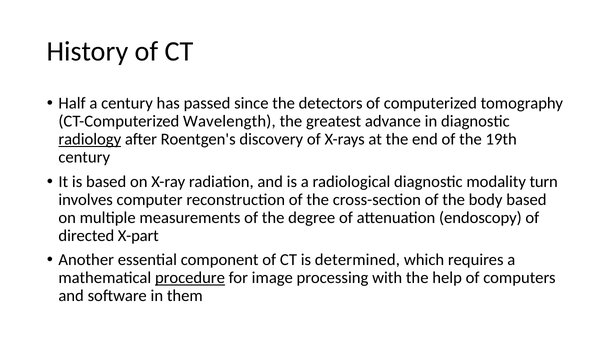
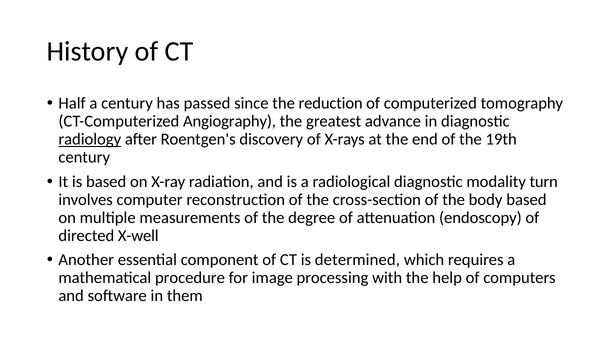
detectors: detectors -> reduction
Wavelength: Wavelength -> Angiography
X-part: X-part -> X-well
procedure underline: present -> none
